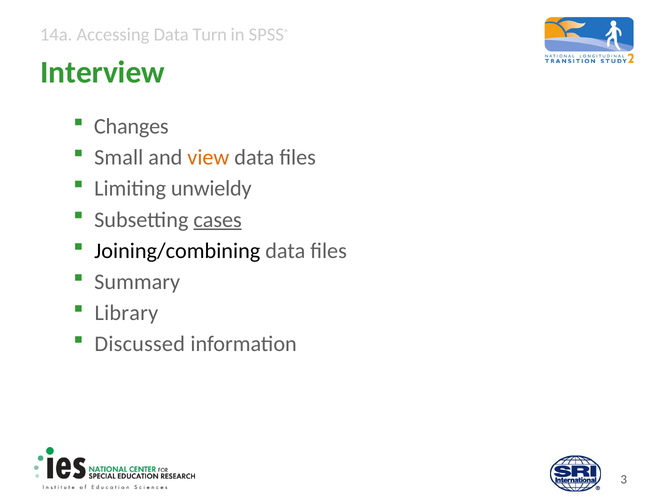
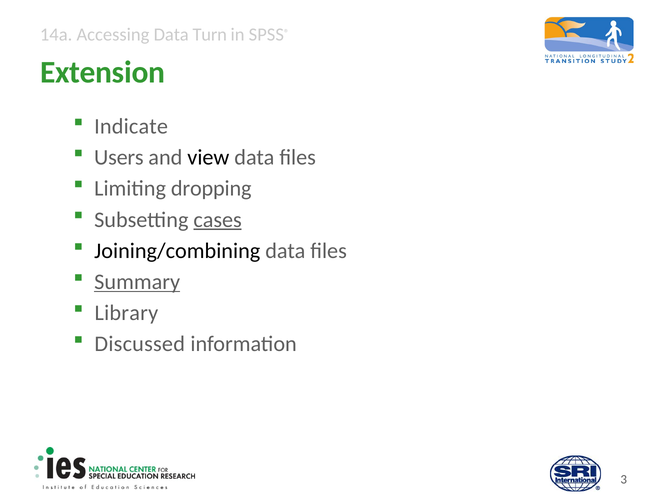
Interview: Interview -> Extension
Changes: Changes -> Indicate
Small: Small -> Users
view colour: orange -> black
unwieldy: unwieldy -> dropping
Summary underline: none -> present
